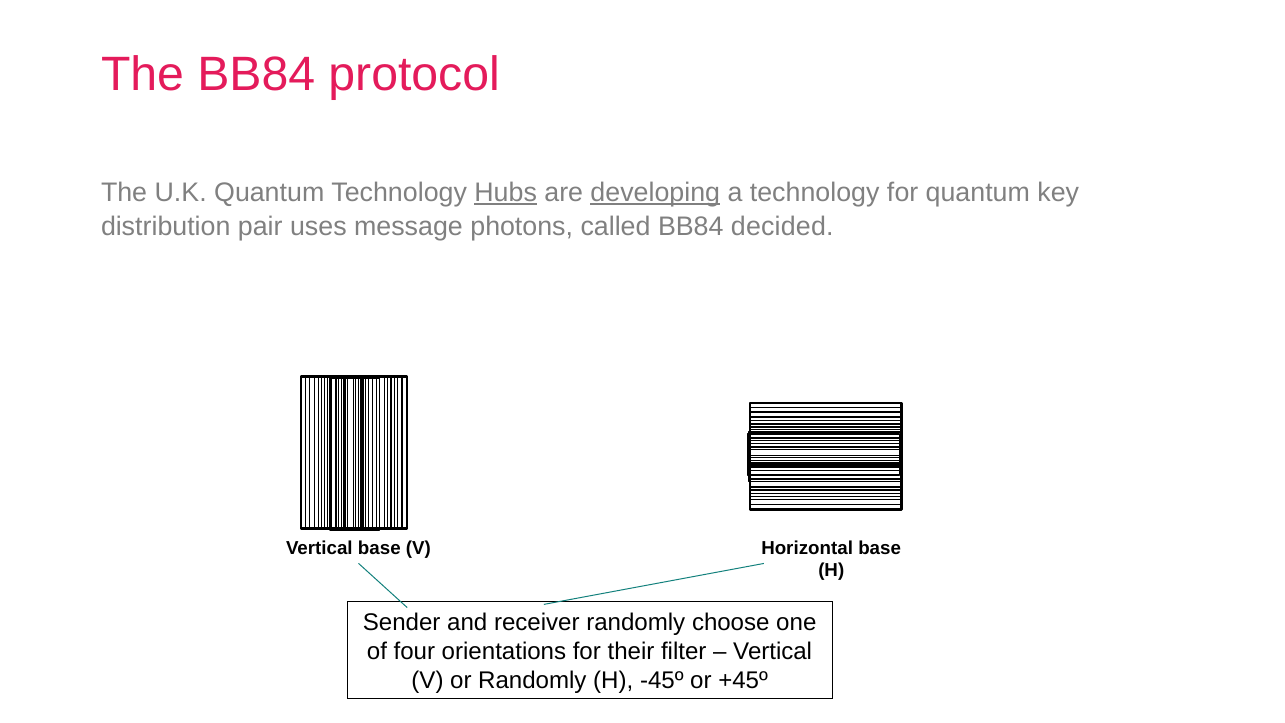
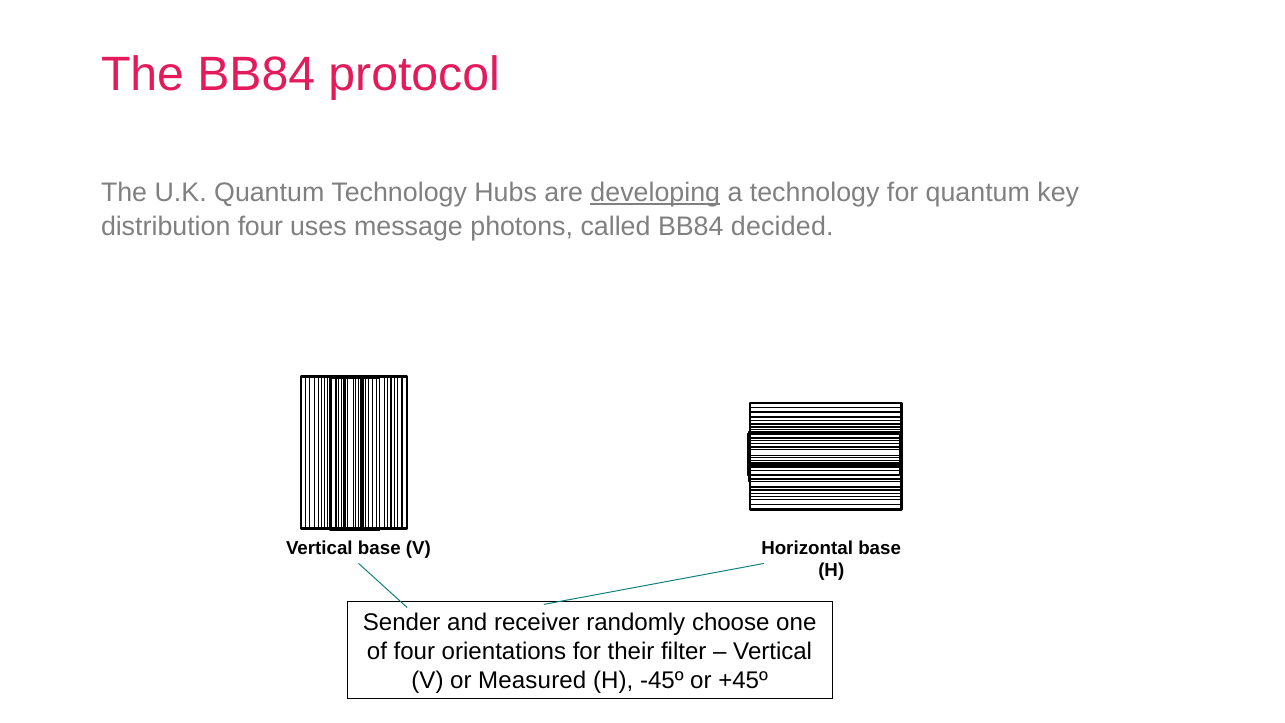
Hubs underline: present -> none
distribution pair: pair -> four
or Randomly: Randomly -> Measured
